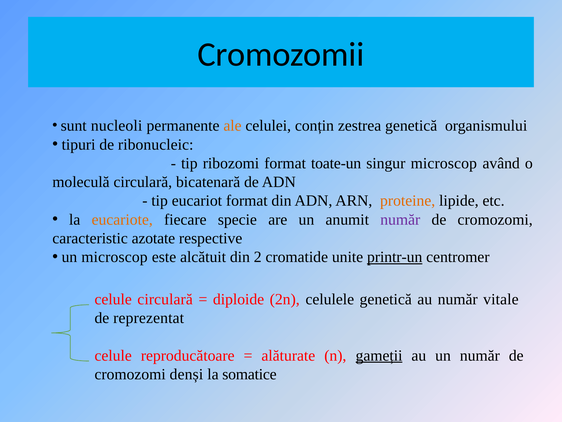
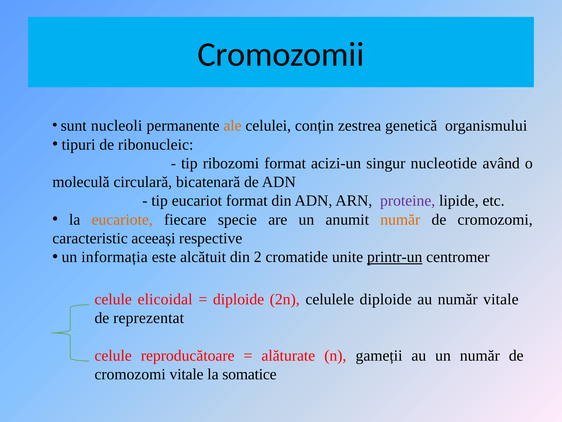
toate-un: toate-un -> acizi-un
singur microscop: microscop -> nucleotide
proteine colour: orange -> purple
număr at (400, 219) colour: purple -> orange
azotate: azotate -> aceeași
un microscop: microscop -> informația
celule circulară: circulară -> elicoidal
celulele genetică: genetică -> diploide
gameții underline: present -> none
cromozomi denși: denși -> vitale
